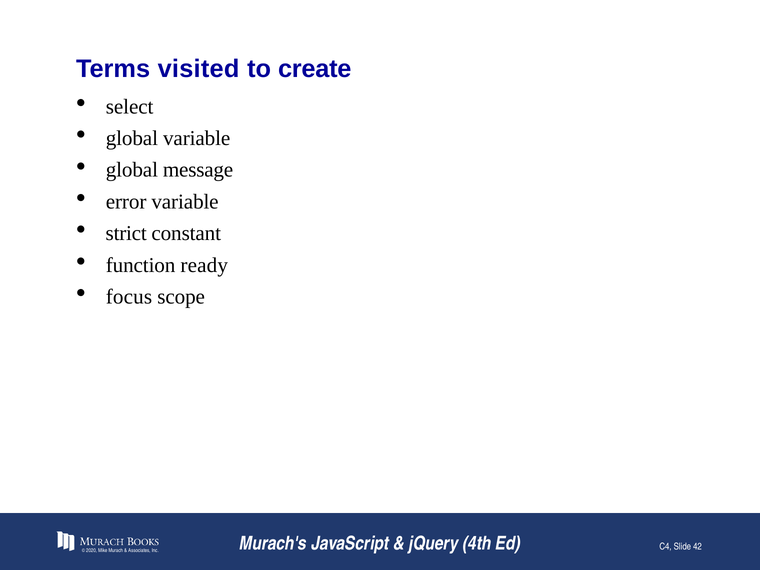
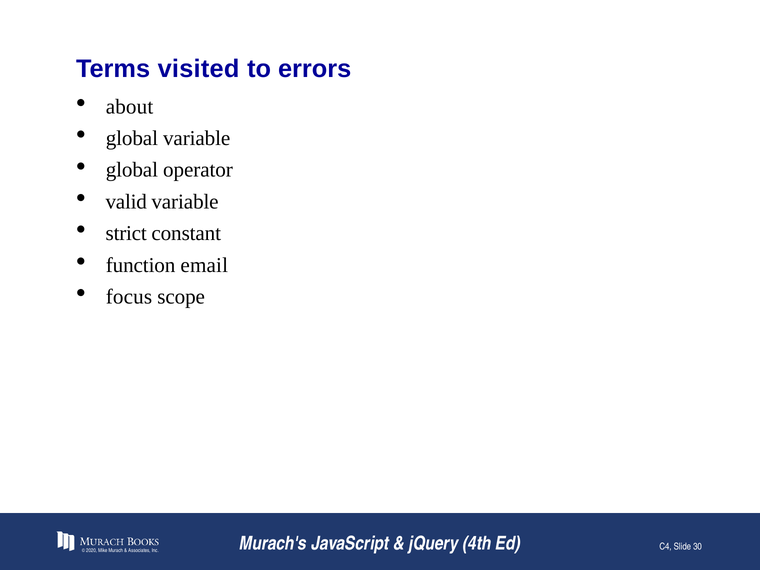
create: create -> errors
select: select -> about
message: message -> operator
error: error -> valid
ready: ready -> email
42: 42 -> 30
